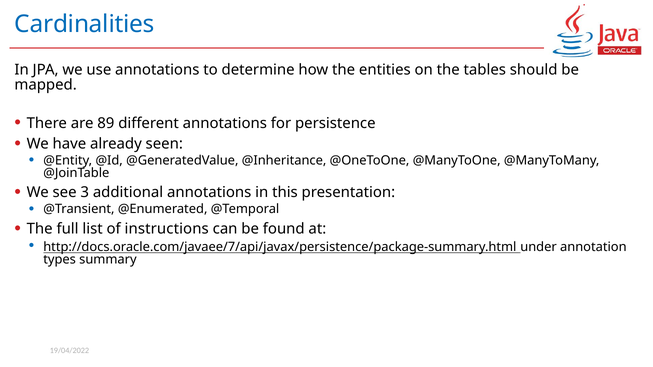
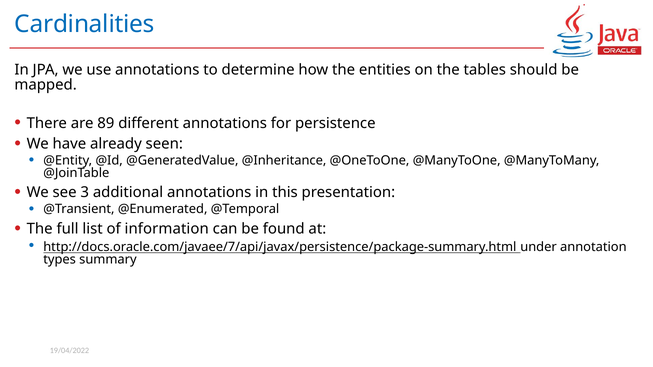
instructions: instructions -> information
